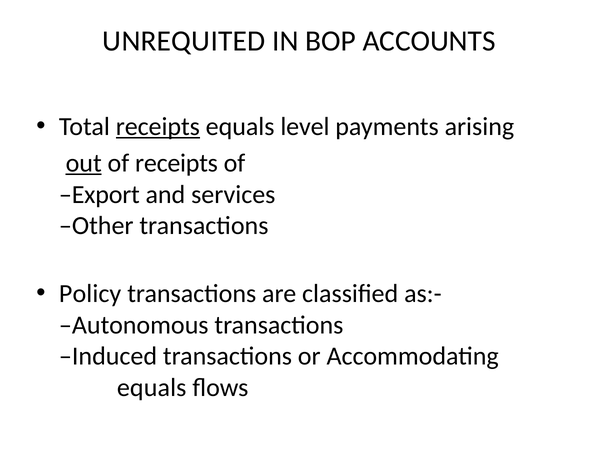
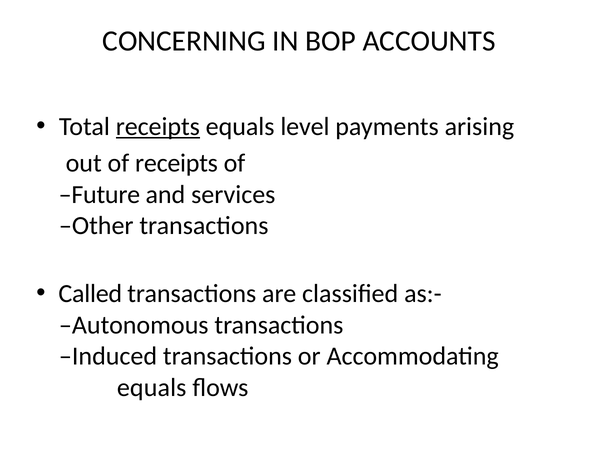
UNREQUITED: UNREQUITED -> CONCERNING
out underline: present -> none
Export: Export -> Future
Policy: Policy -> Called
